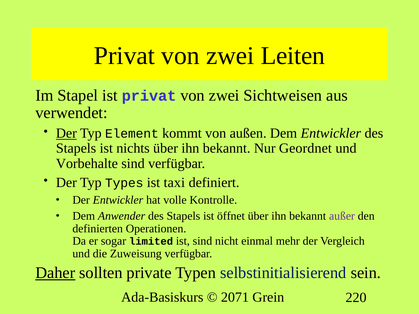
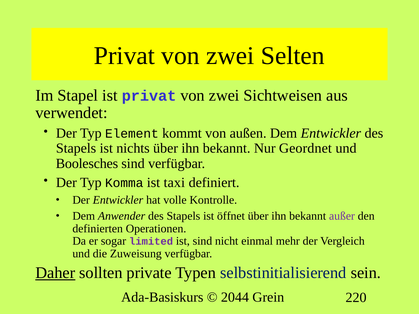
Leiten: Leiten -> Selten
Der at (66, 133) underline: present -> none
Vorbehalte: Vorbehalte -> Boolesches
Types: Types -> Komma
limited colour: black -> purple
2071: 2071 -> 2044
